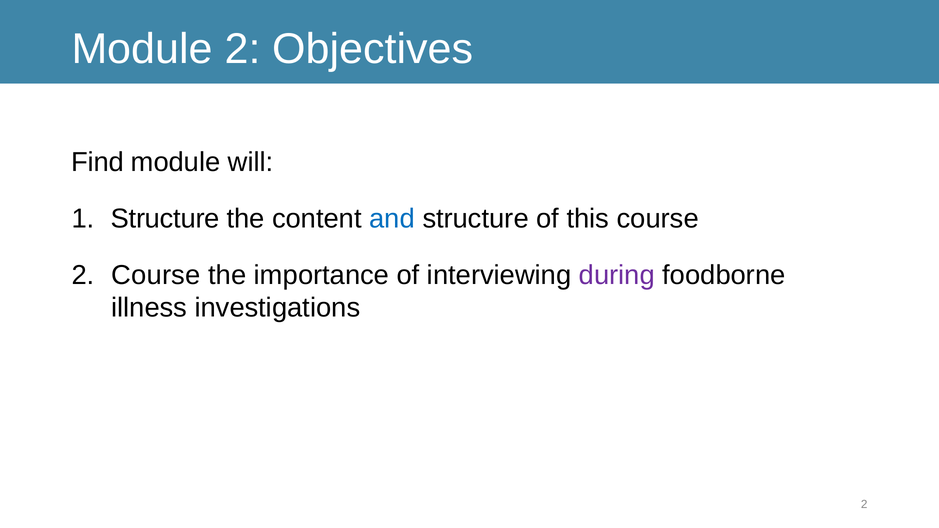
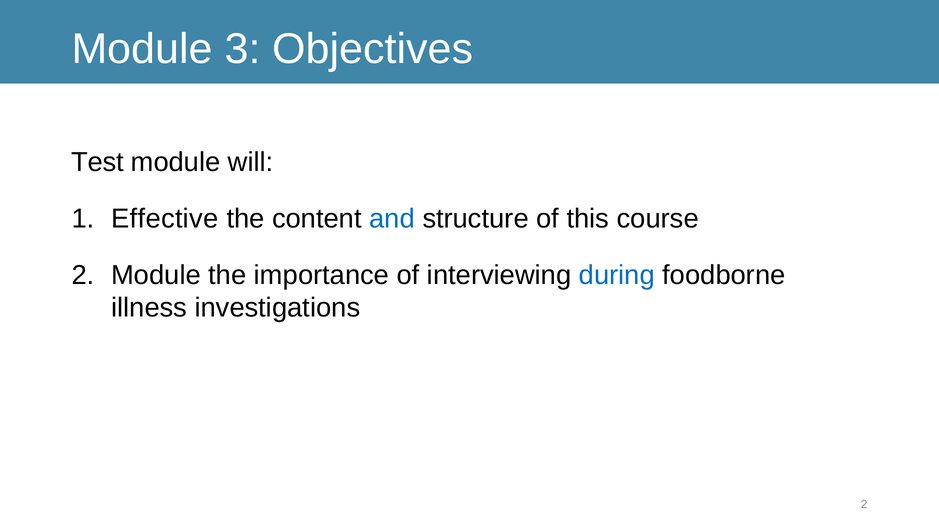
Module 2: 2 -> 3
Find: Find -> Test
1 Structure: Structure -> Effective
2 Course: Course -> Module
during colour: purple -> blue
